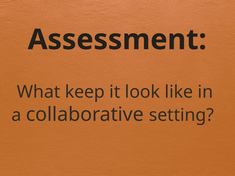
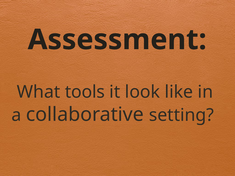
keep: keep -> tools
